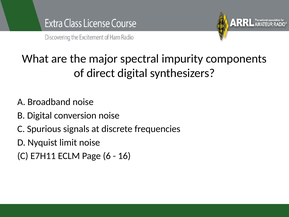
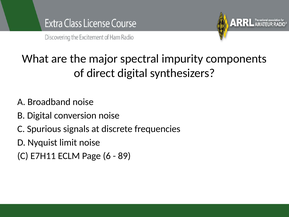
16: 16 -> 89
